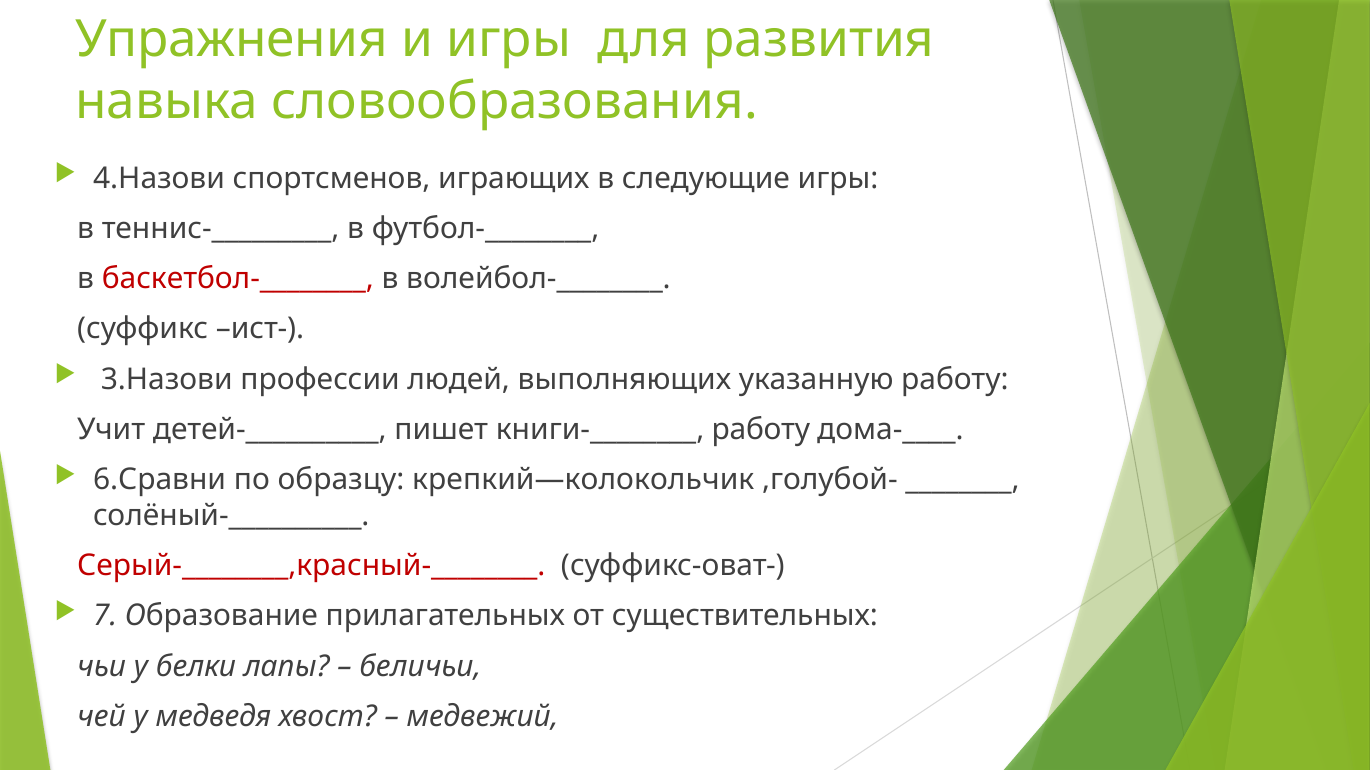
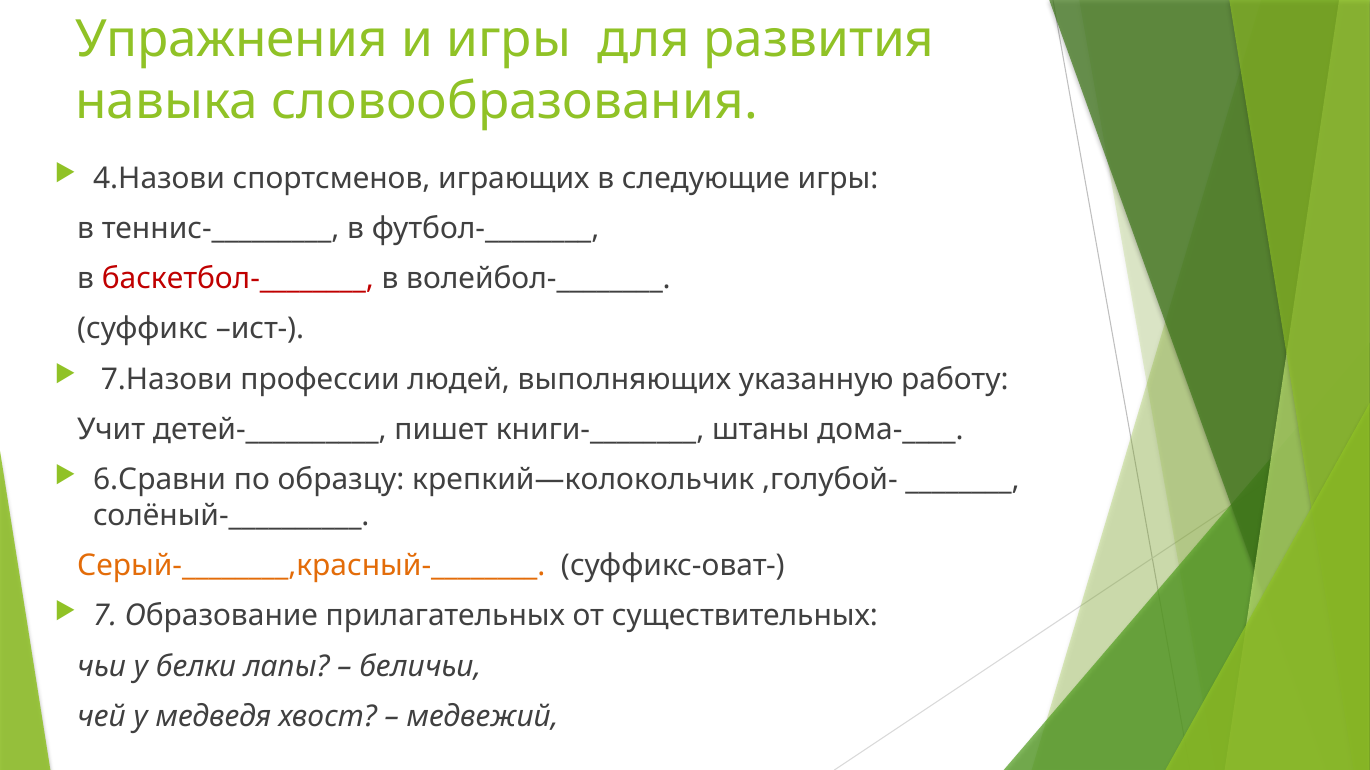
3.Назови: 3.Назови -> 7.Назови
книги-________ работу: работу -> штаны
Серый-________,красный-________ colour: red -> orange
